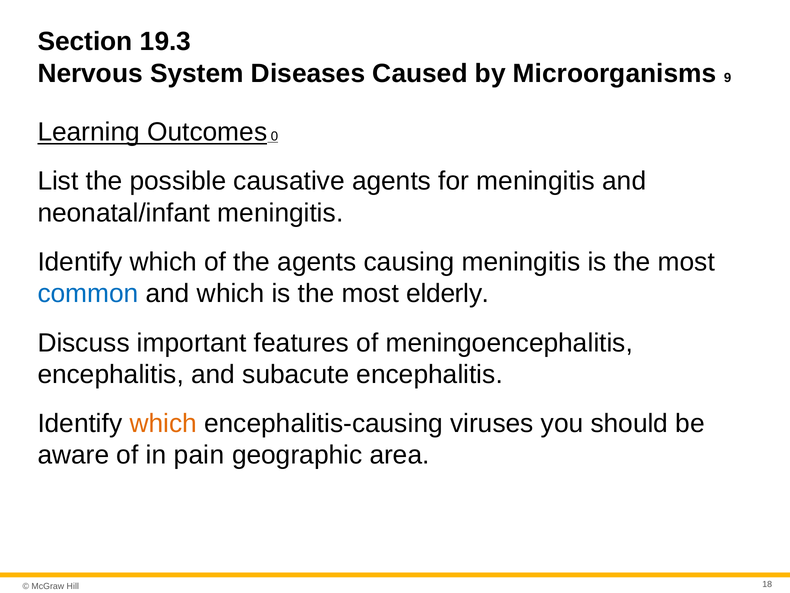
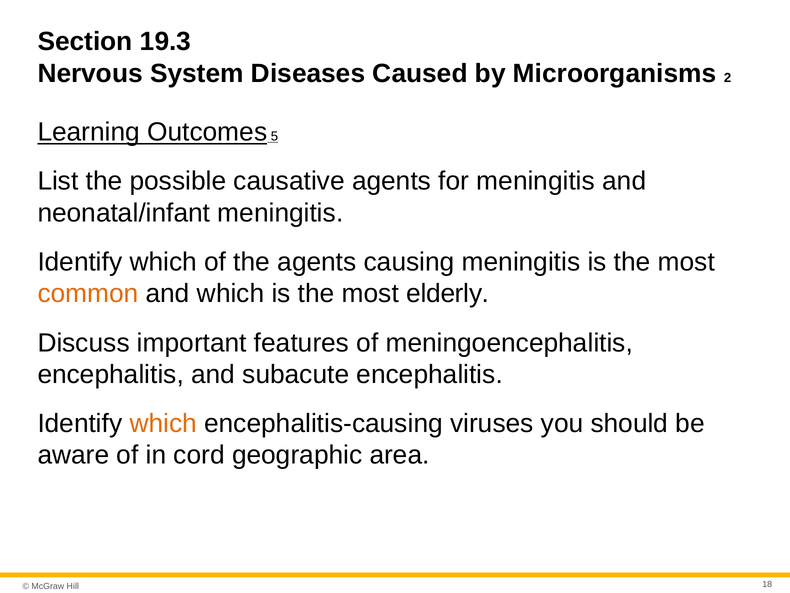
9: 9 -> 2
0: 0 -> 5
common colour: blue -> orange
pain: pain -> cord
